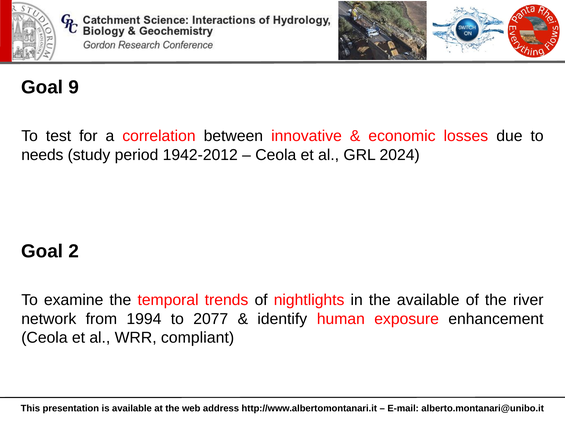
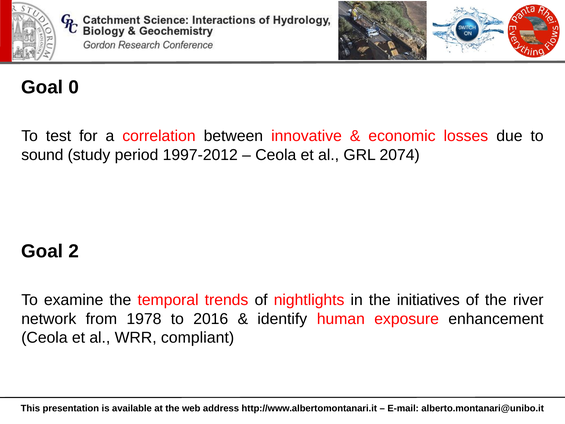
9: 9 -> 0
needs: needs -> sound
1942-2012: 1942-2012 -> 1997-2012
2024: 2024 -> 2074
the available: available -> initiatives
1994: 1994 -> 1978
2077: 2077 -> 2016
